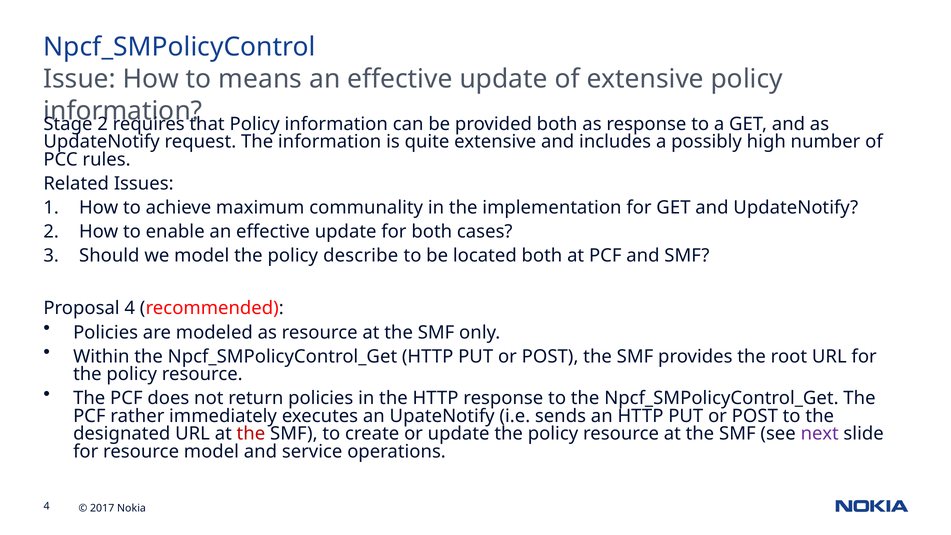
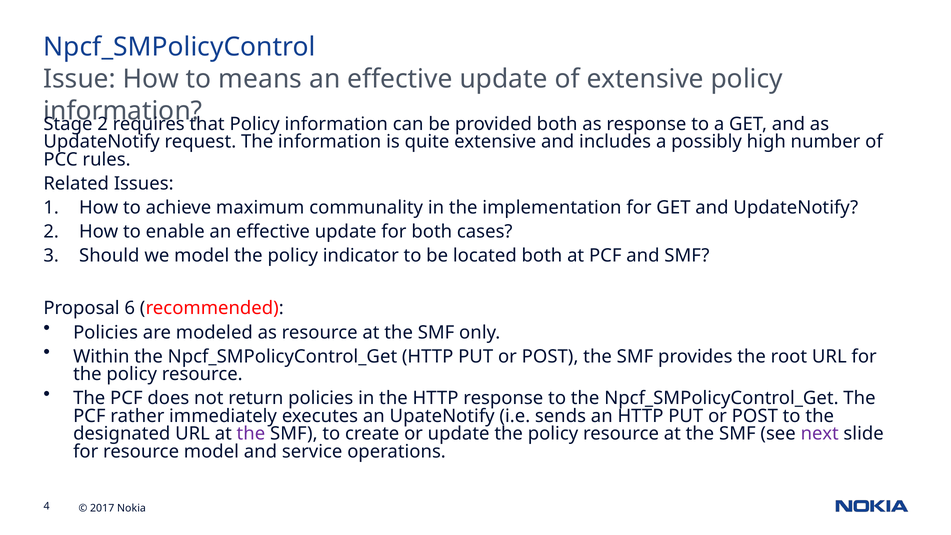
describe: describe -> indicator
Proposal 4: 4 -> 6
the at (251, 434) colour: red -> purple
